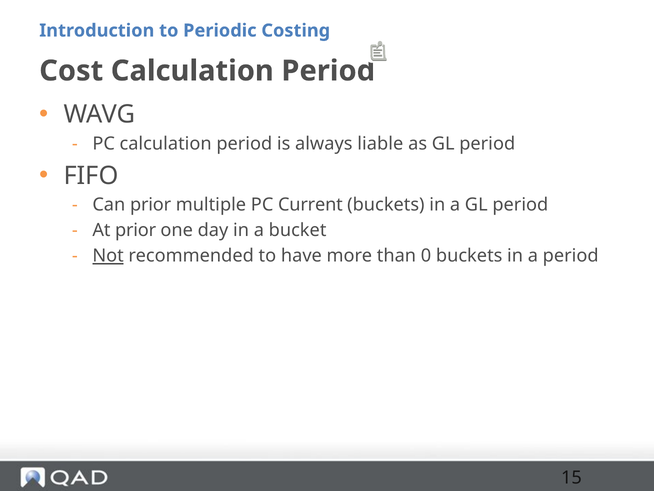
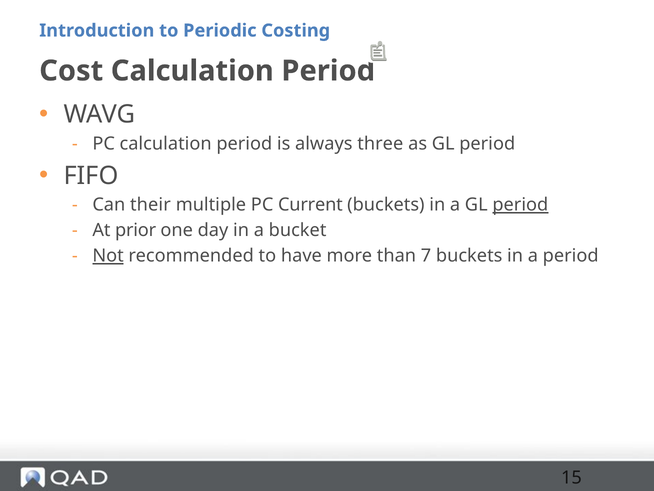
liable: liable -> three
Can prior: prior -> their
period at (520, 205) underline: none -> present
0: 0 -> 7
